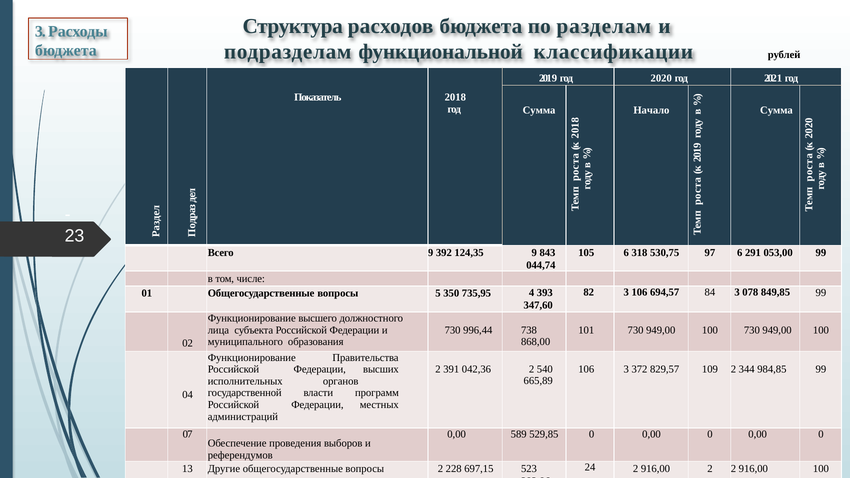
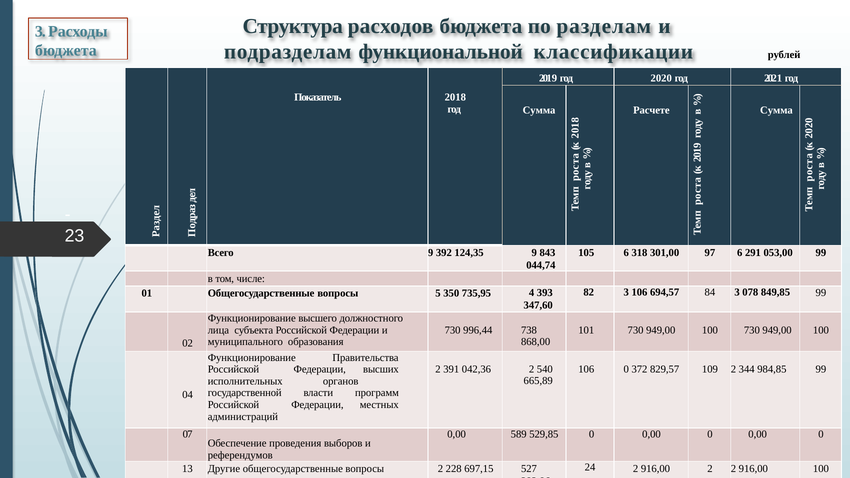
Начало: Начало -> Расчете
530,75: 530,75 -> 301,00
106 3: 3 -> 0
523: 523 -> 527
